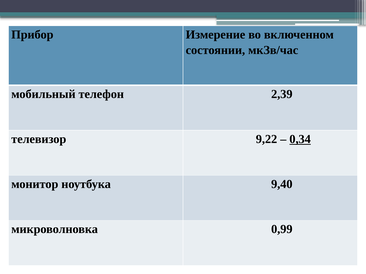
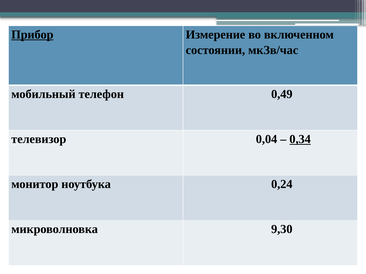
Прибор underline: none -> present
2,39: 2,39 -> 0,49
9,22: 9,22 -> 0,04
9,40: 9,40 -> 0,24
0,99: 0,99 -> 9,30
